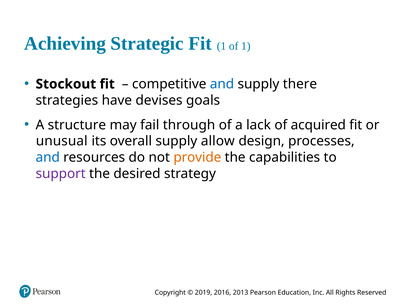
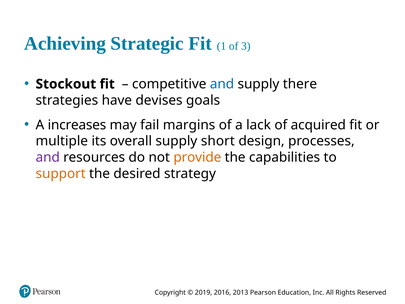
of 1: 1 -> 3
structure: structure -> increases
through: through -> margins
unusual: unusual -> multiple
allow: allow -> short
and at (48, 157) colour: blue -> purple
support colour: purple -> orange
